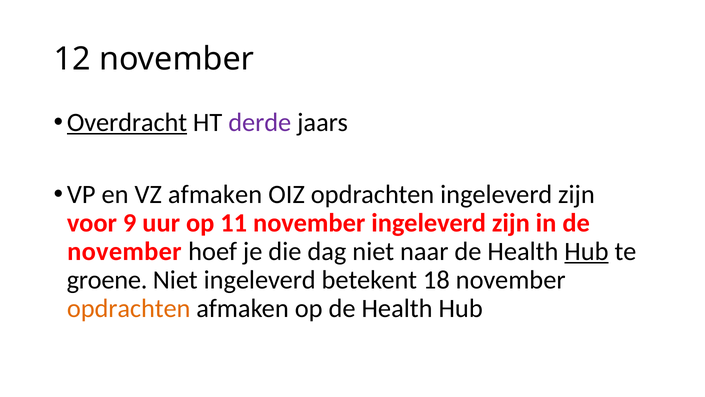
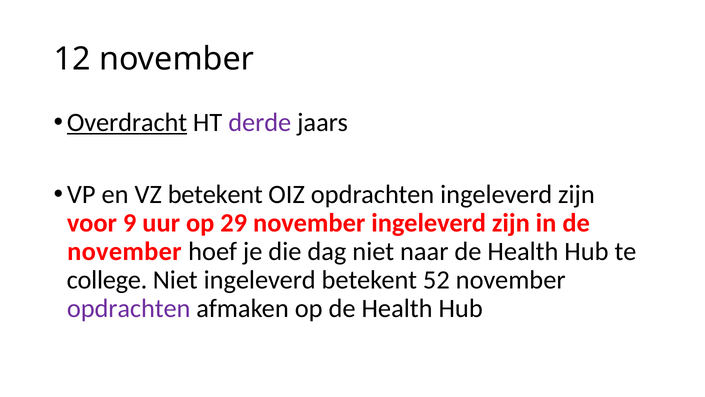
VZ afmaken: afmaken -> betekent
11: 11 -> 29
Hub at (586, 251) underline: present -> none
groene: groene -> college
18: 18 -> 52
opdrachten at (129, 308) colour: orange -> purple
